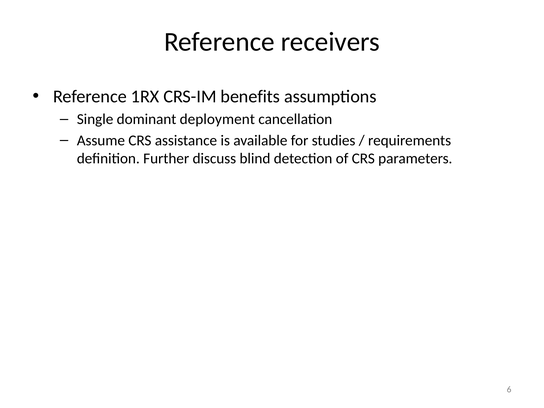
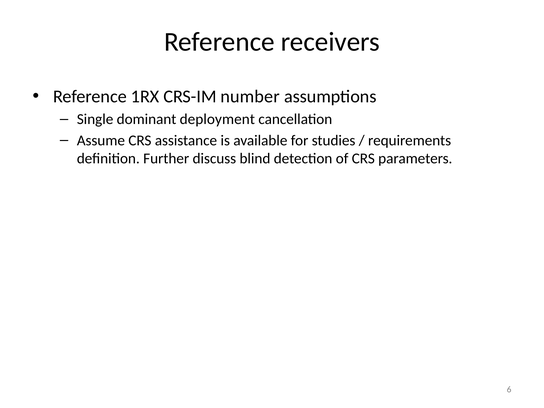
benefits: benefits -> number
